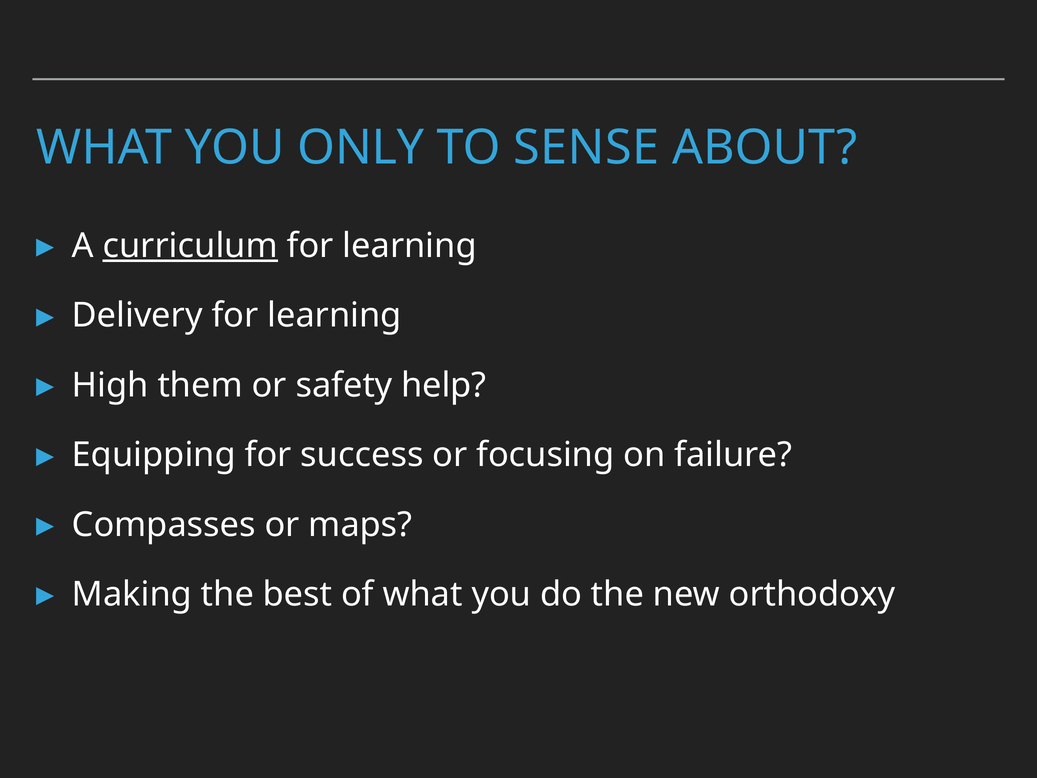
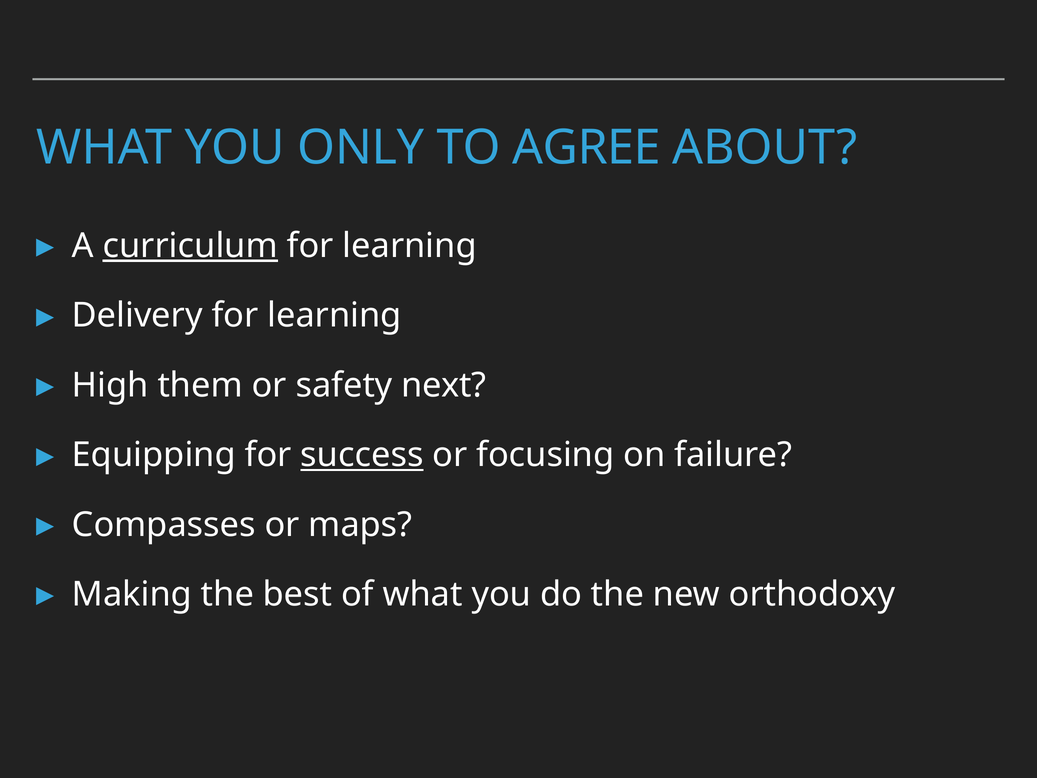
SENSE: SENSE -> AGREE
help: help -> next
success underline: none -> present
